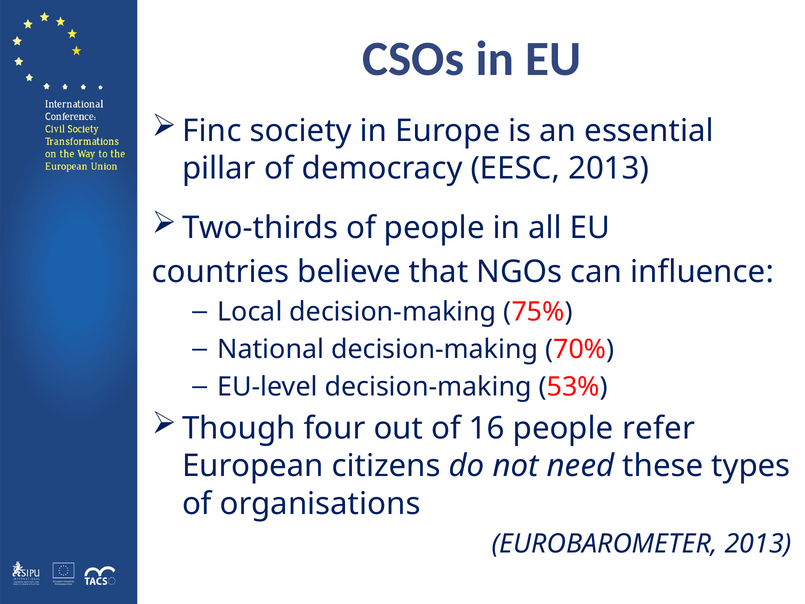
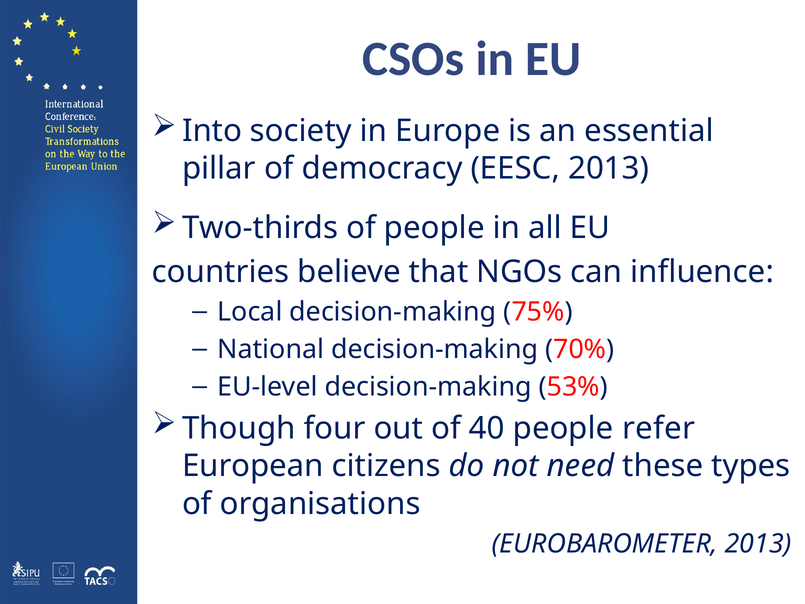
Finc: Finc -> Into
16: 16 -> 40
